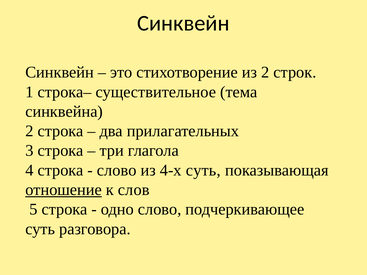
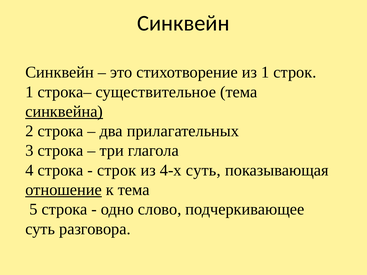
из 2: 2 -> 1
синквейна underline: none -> present
слово at (117, 170): слово -> строк
к слов: слов -> тема
